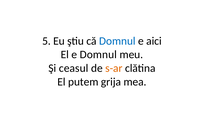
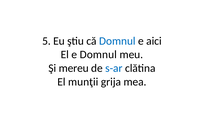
ceasul: ceasul -> mereu
s-ar colour: orange -> blue
putem: putem -> munţii
